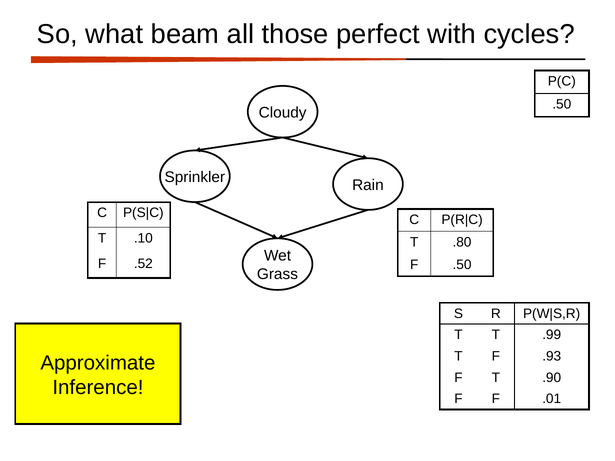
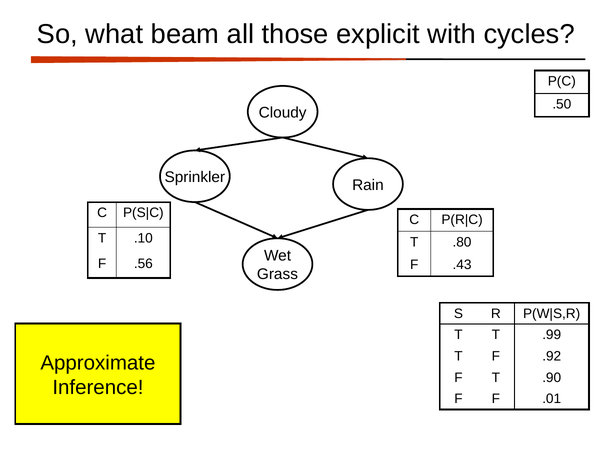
perfect: perfect -> explicit
.52: .52 -> .56
F .50: .50 -> .43
.93: .93 -> .92
